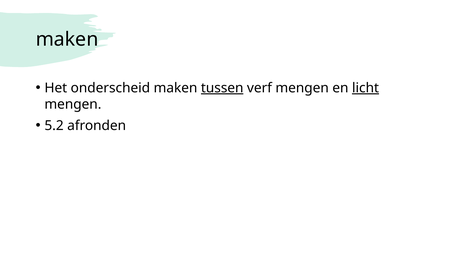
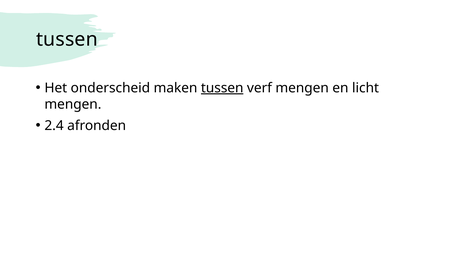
maken at (67, 39): maken -> tussen
licht underline: present -> none
5.2: 5.2 -> 2.4
